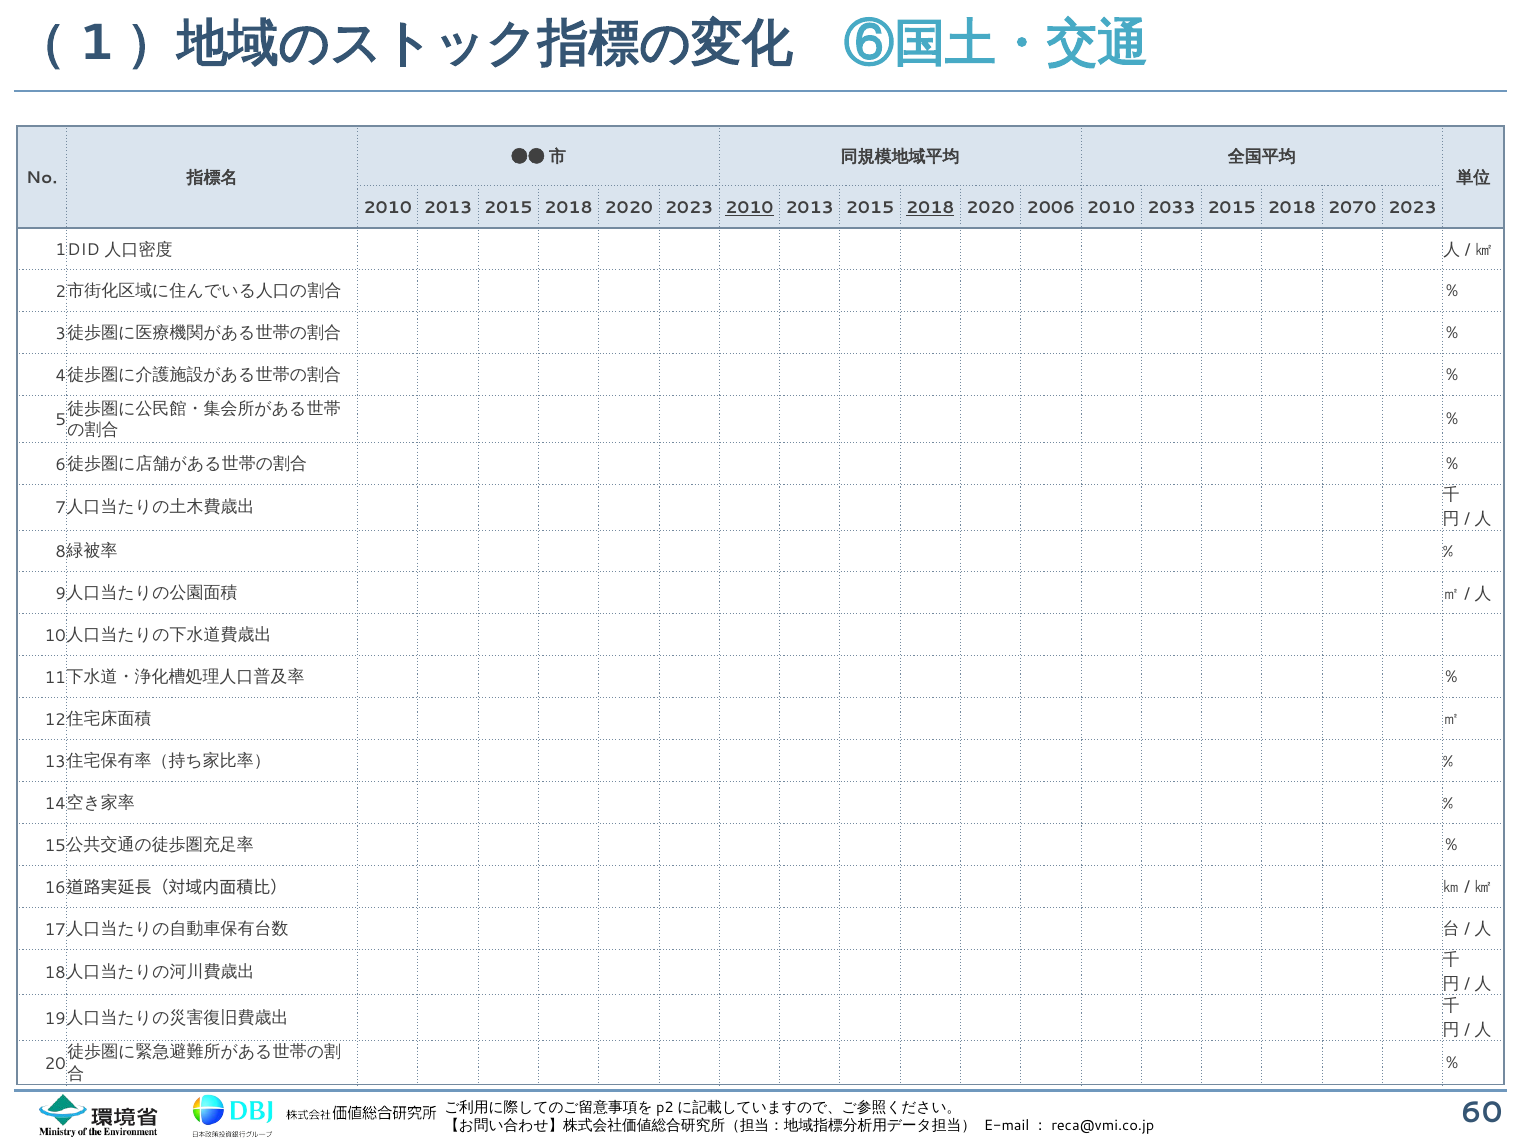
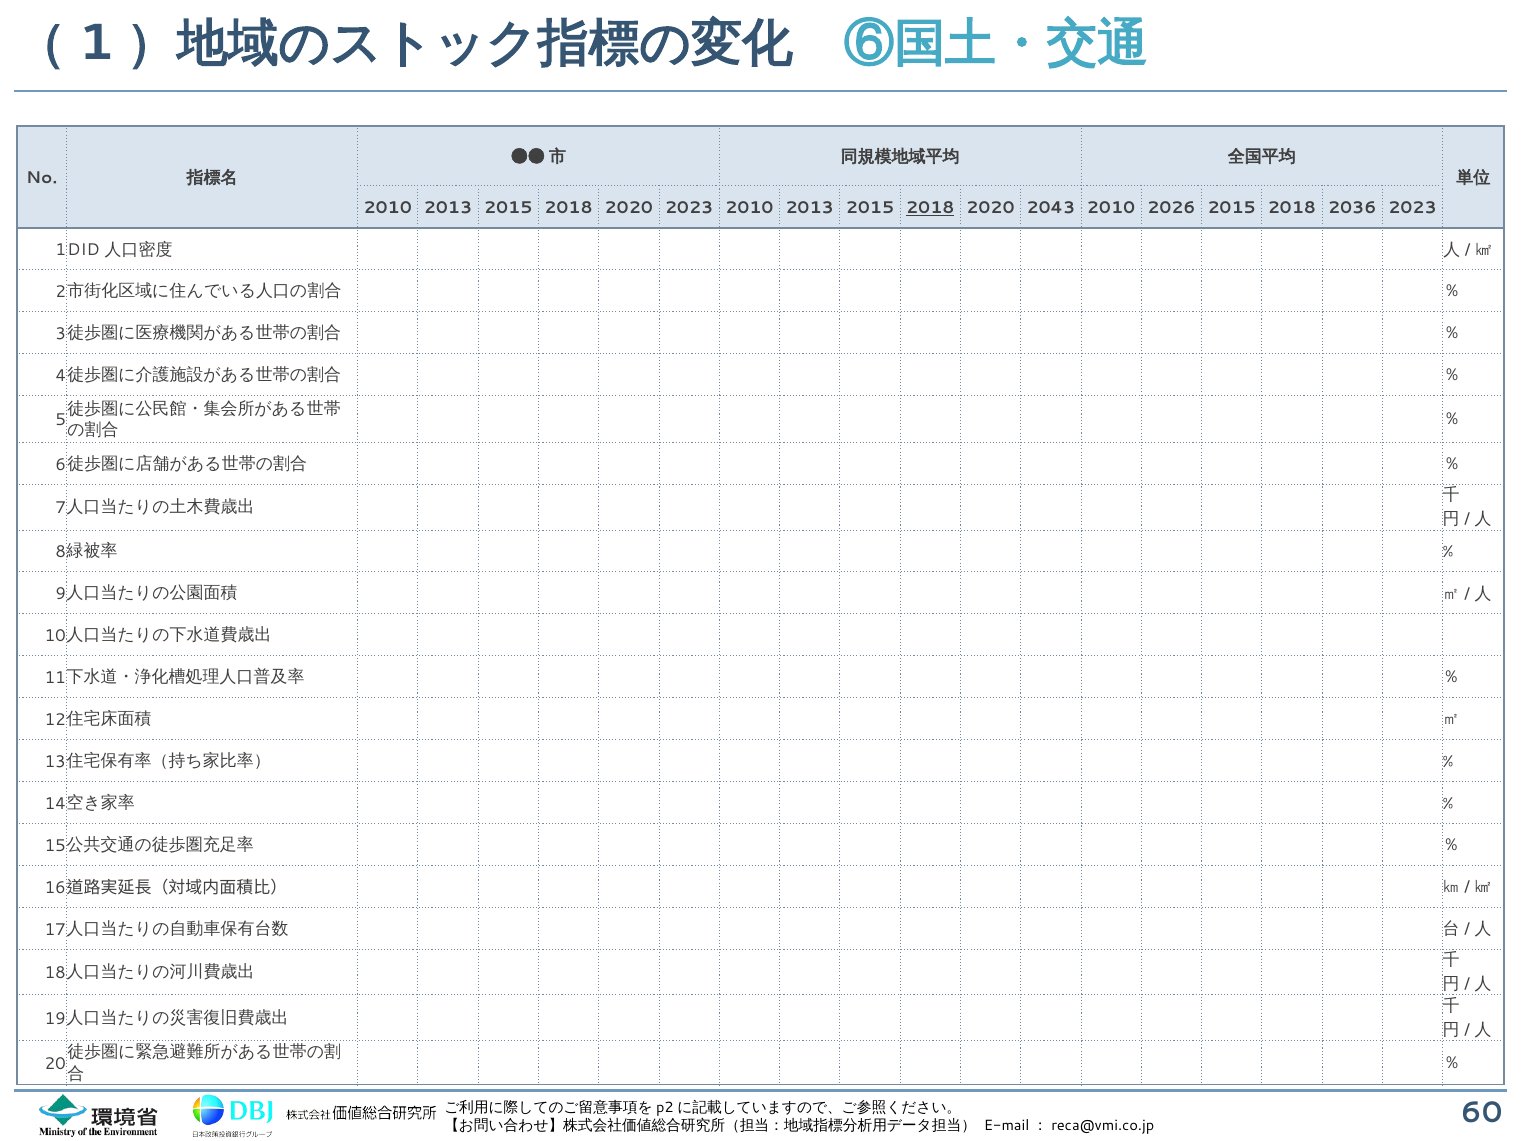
2010 at (749, 208) underline: present -> none
2006: 2006 -> 2043
2033: 2033 -> 2026
2070: 2070 -> 2036
